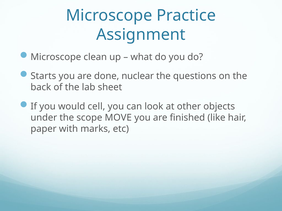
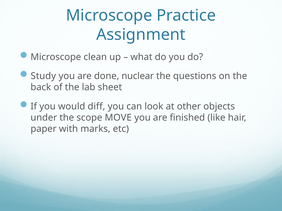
Starts: Starts -> Study
cell: cell -> diff
